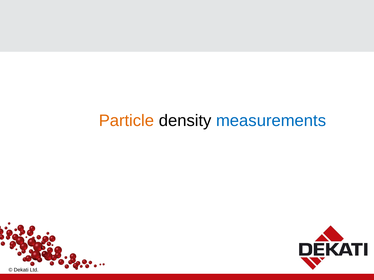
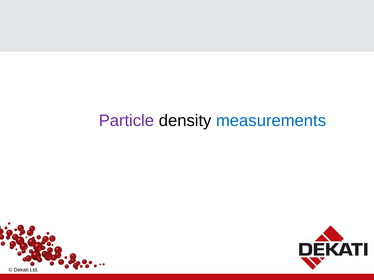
Particle colour: orange -> purple
